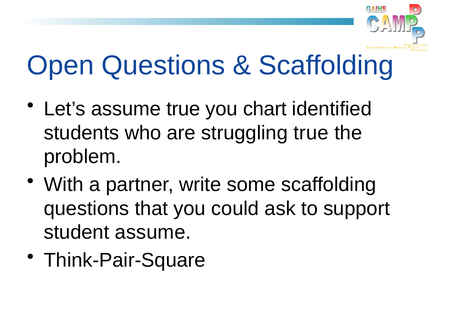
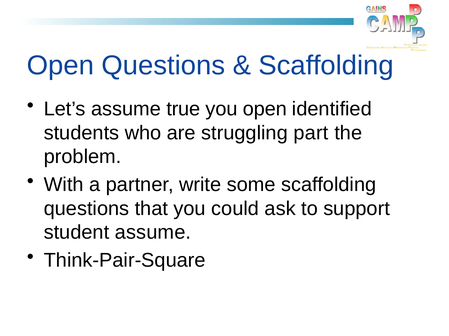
you chart: chart -> open
struggling true: true -> part
